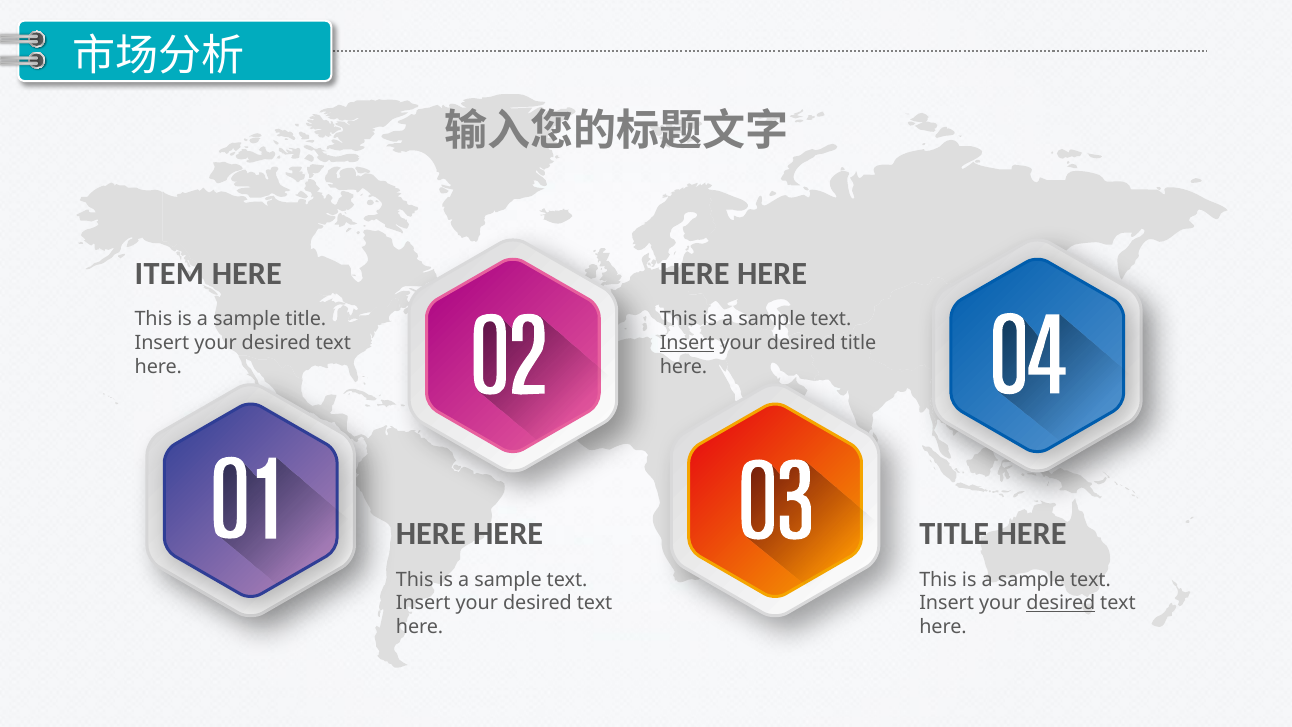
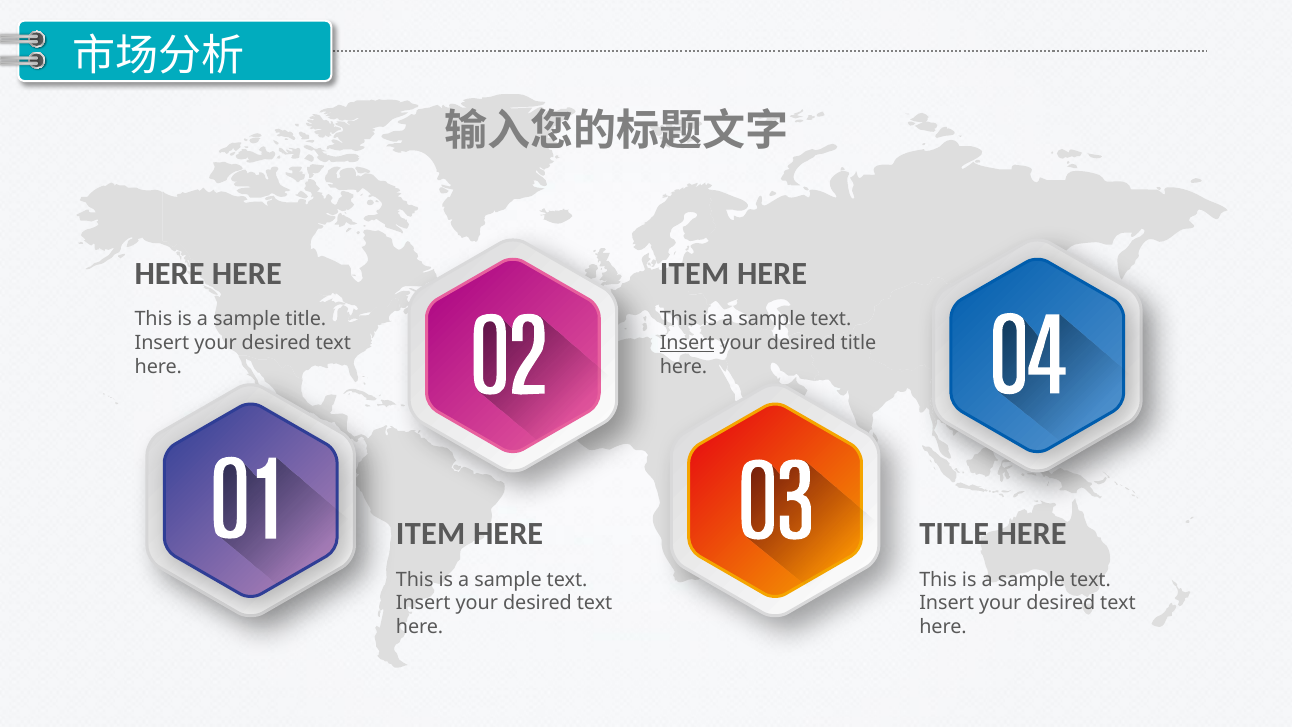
ITEM at (169, 274): ITEM -> HERE
HERE at (695, 274): HERE -> ITEM
HERE at (431, 534): HERE -> ITEM
desired at (1061, 603) underline: present -> none
